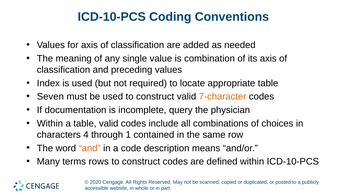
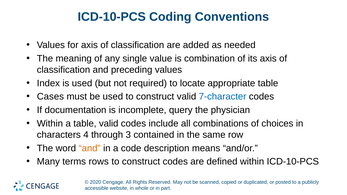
Seven: Seven -> Cases
7-character colour: orange -> blue
1: 1 -> 3
